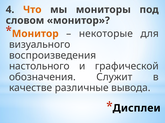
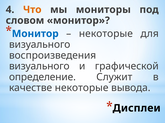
Монитор at (35, 34) colour: orange -> blue
настольного at (39, 67): настольного -> визуального
обозначения: обозначения -> определение
качестве различные: различные -> некоторые
